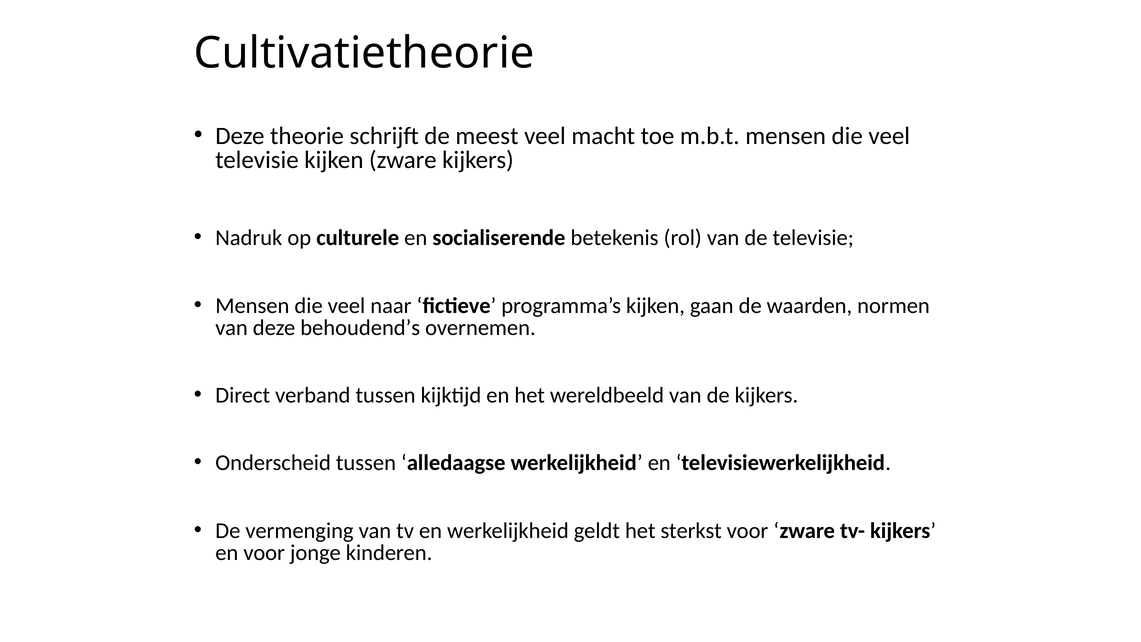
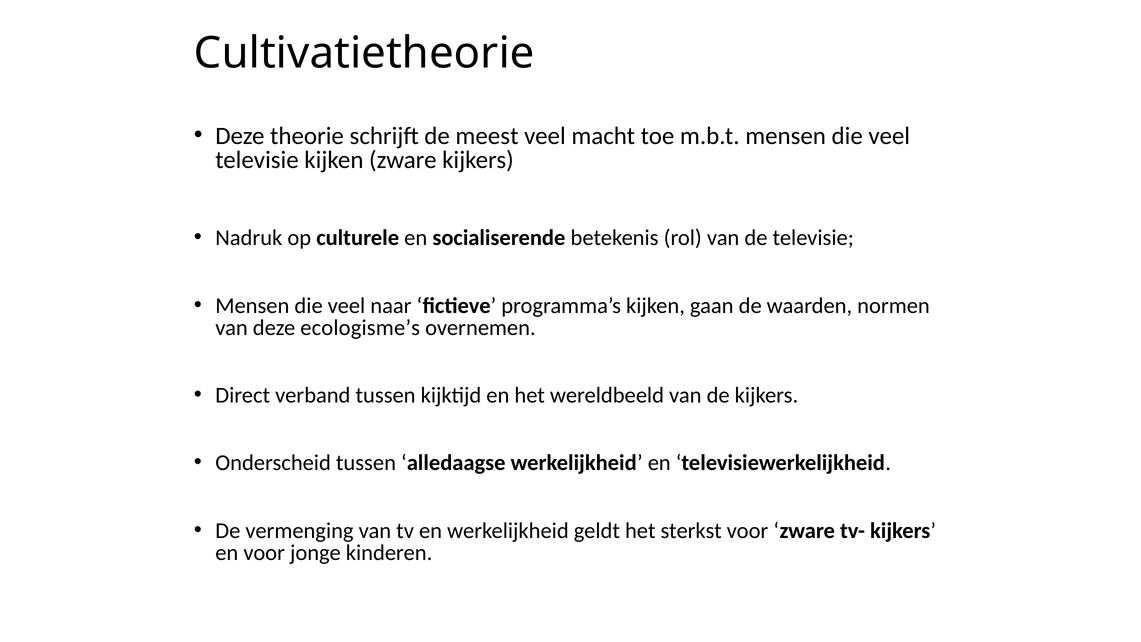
behoudend’s: behoudend’s -> ecologisme’s
